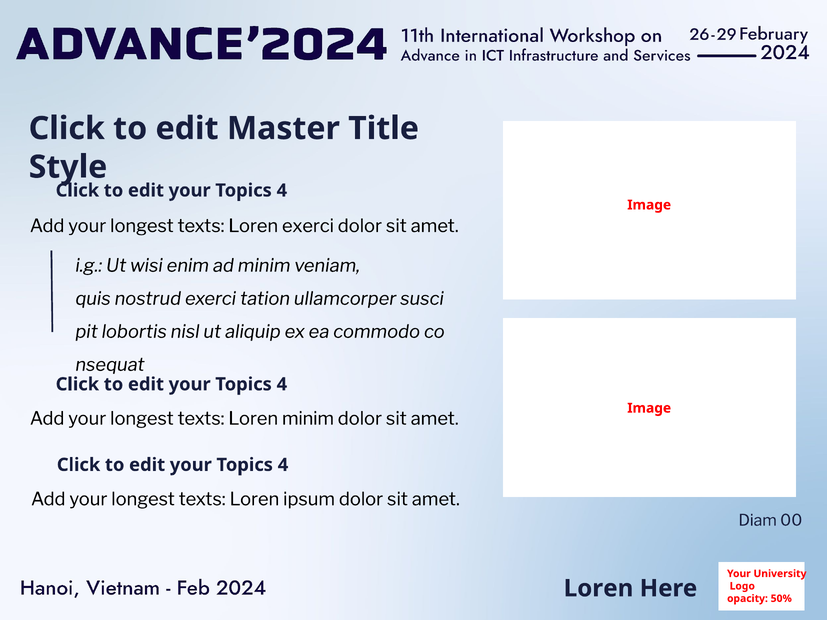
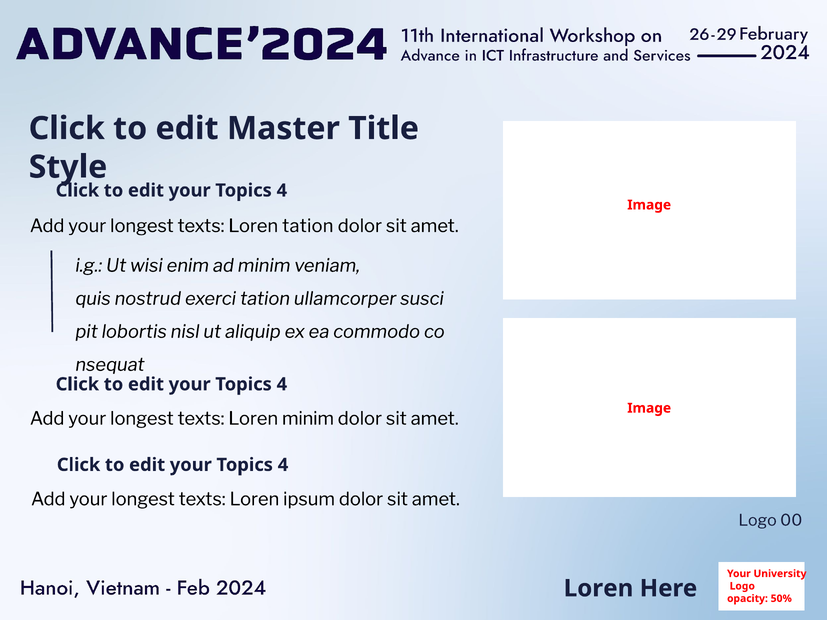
Loren exerci: exerci -> tation
Diam at (758, 521): Diam -> Logo
